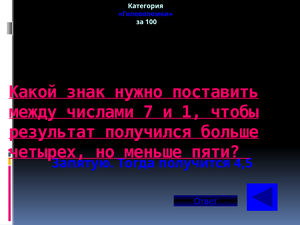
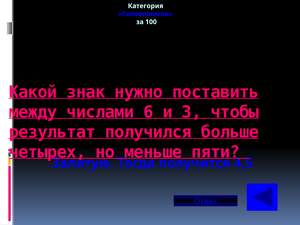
7: 7 -> 6
1: 1 -> 3
